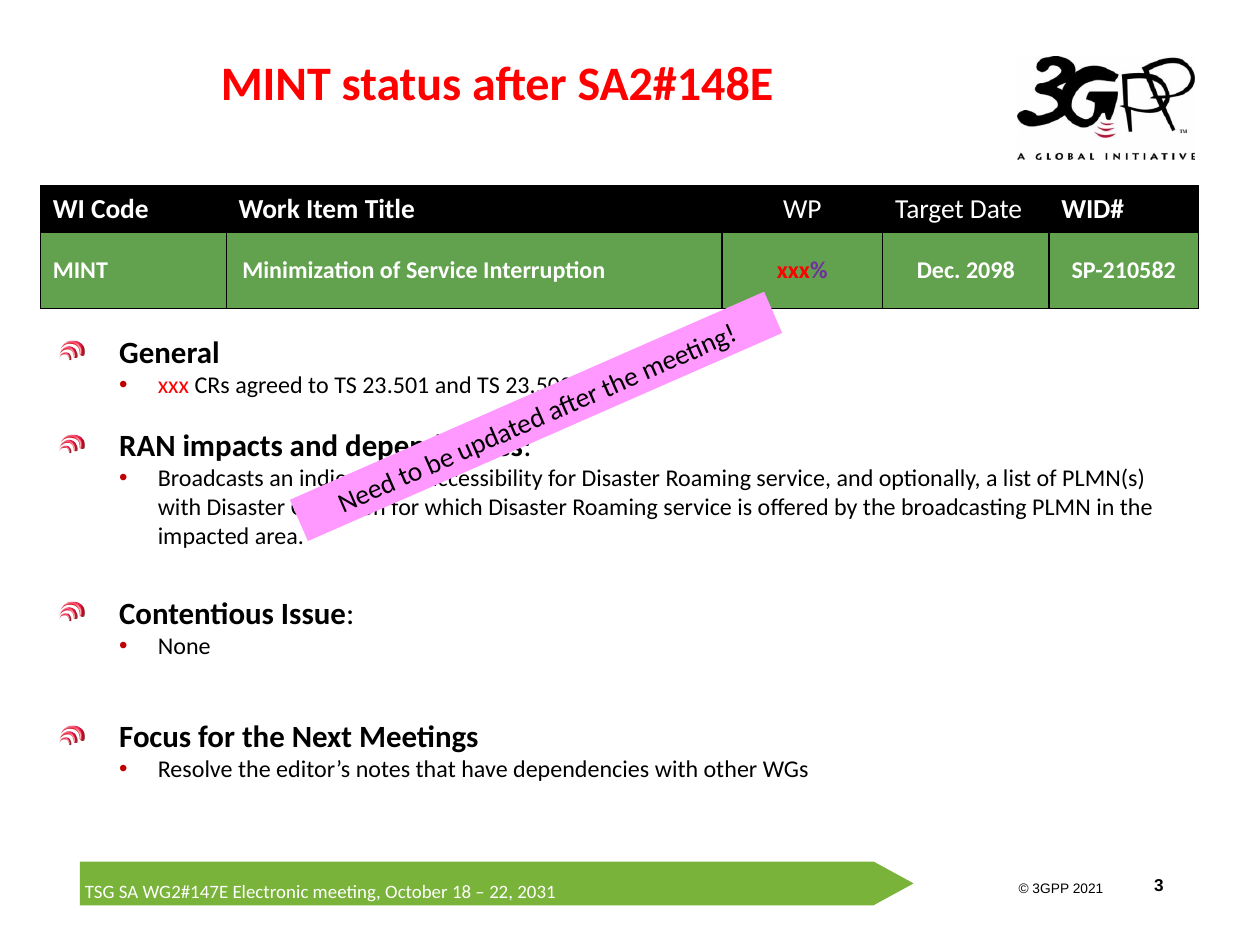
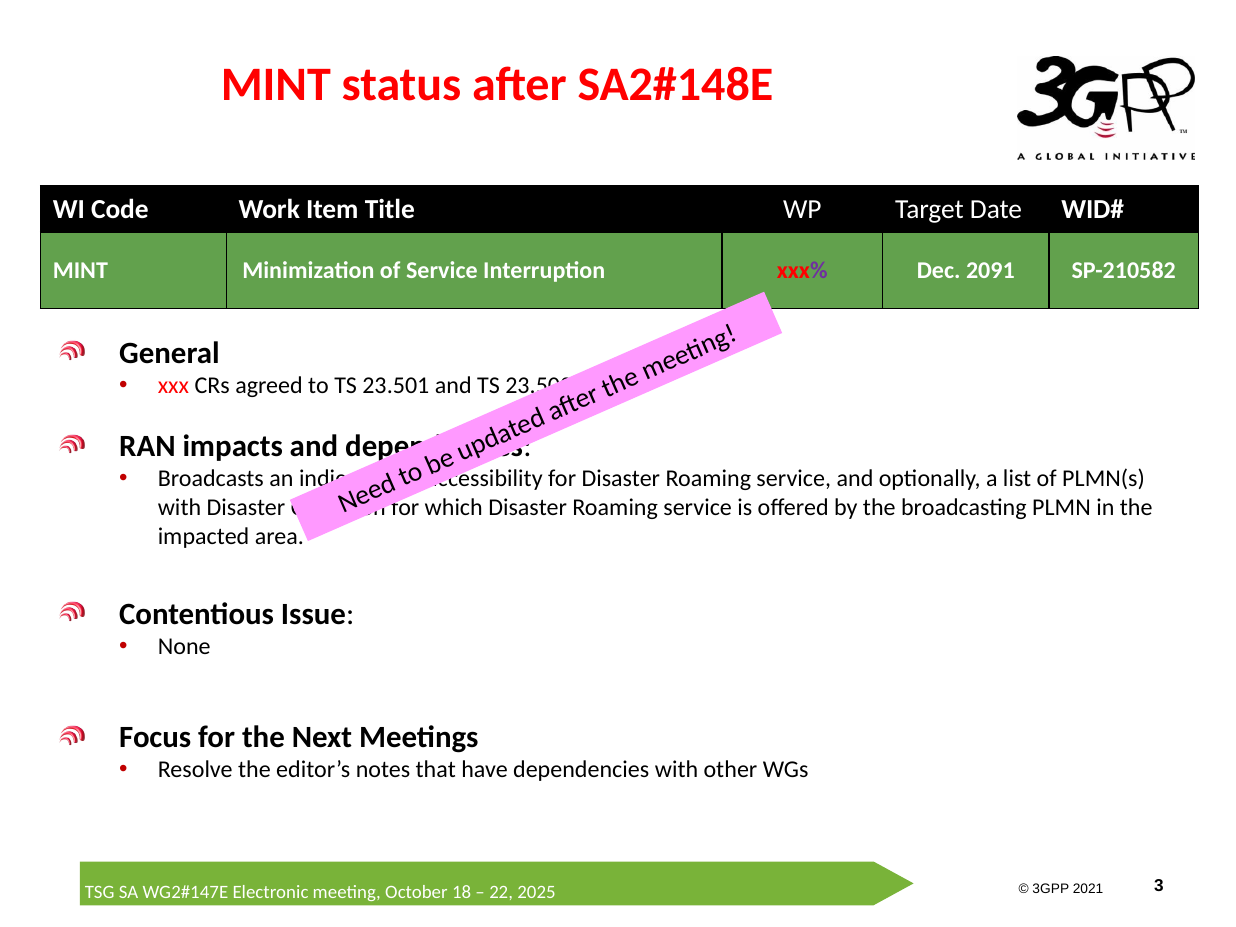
2098: 2098 -> 2091
2031: 2031 -> 2025
